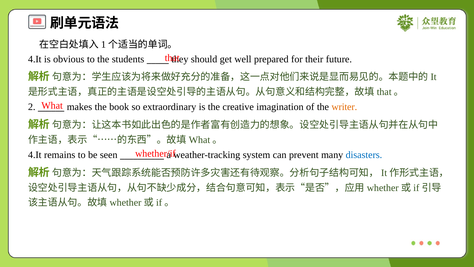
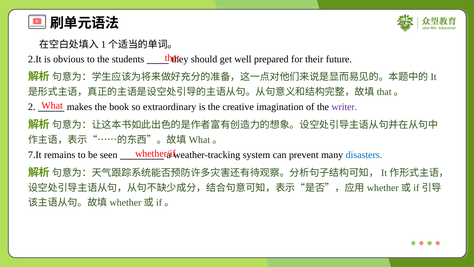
4.It at (35, 59): 4.It -> 2.It
writer colour: orange -> purple
4.It at (35, 155): 4.It -> 7.It
